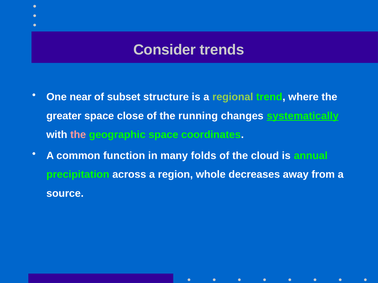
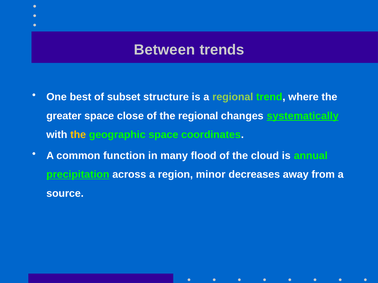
Consider: Consider -> Between
near: near -> best
the running: running -> regional
the at (78, 135) colour: pink -> yellow
folds: folds -> flood
precipitation underline: none -> present
whole: whole -> minor
